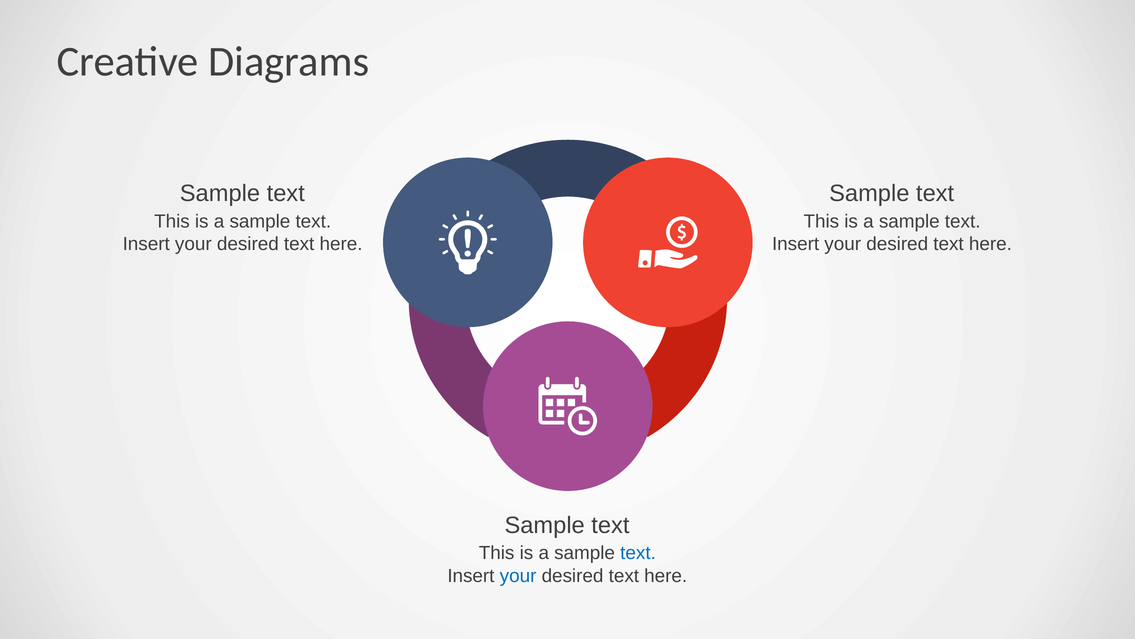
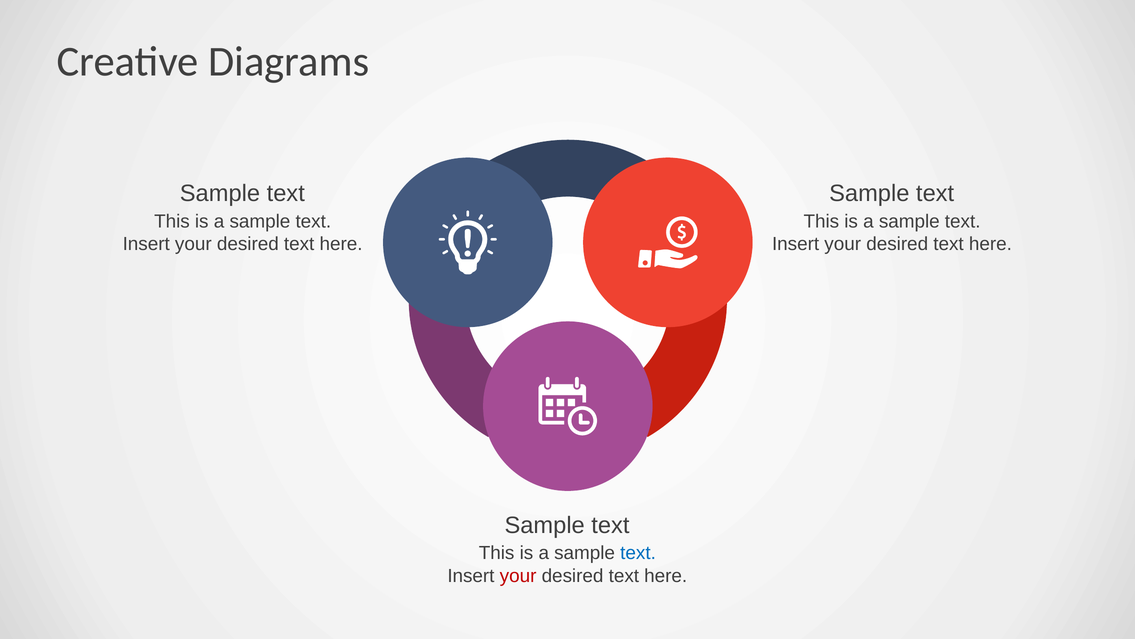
your at (518, 576) colour: blue -> red
